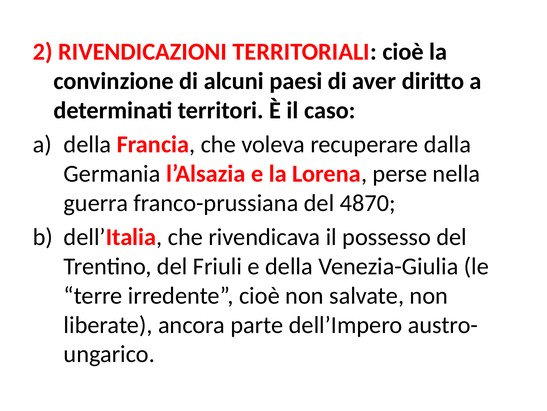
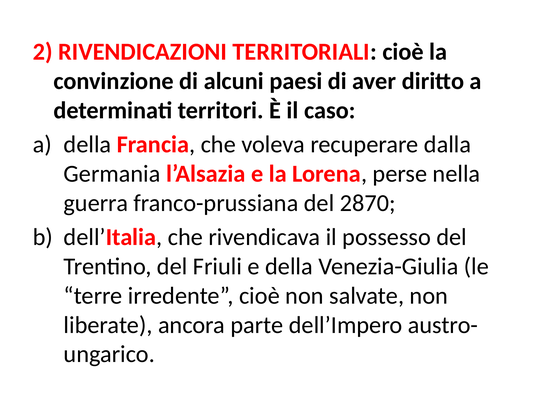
4870: 4870 -> 2870
